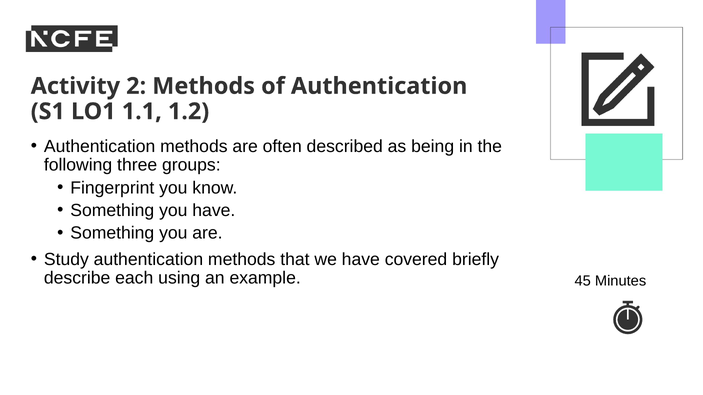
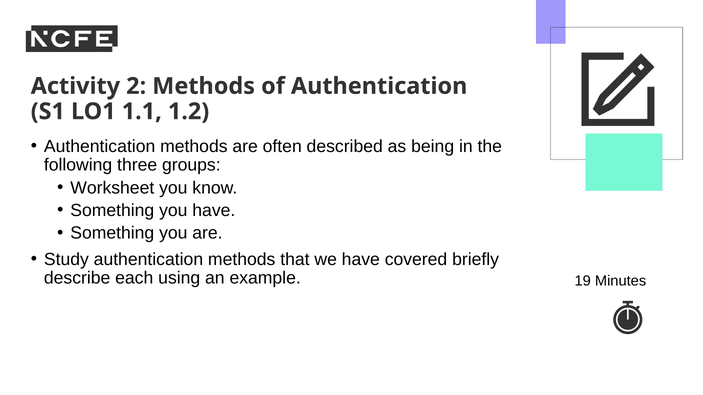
Fingerprint: Fingerprint -> Worksheet
45: 45 -> 19
